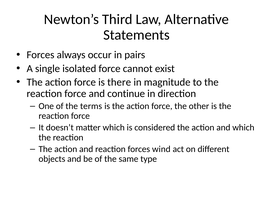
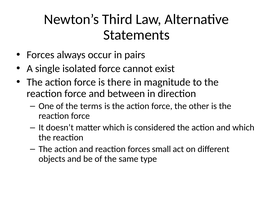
continue: continue -> between
wind: wind -> small
